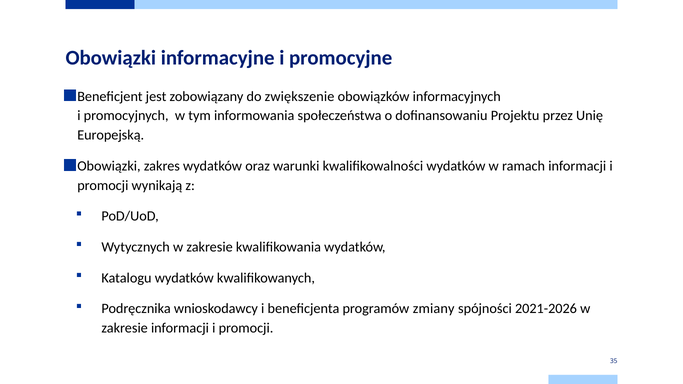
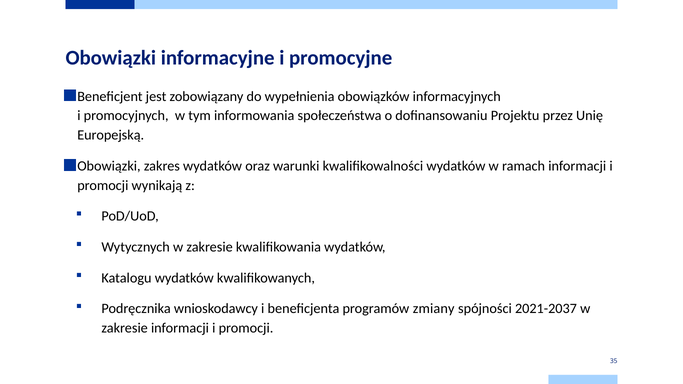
zwiększenie: zwiększenie -> wypełnienia
2021-2026: 2021-2026 -> 2021-2037
